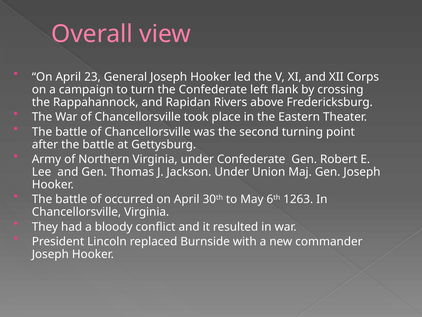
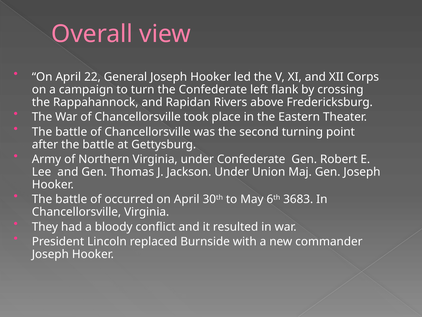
23: 23 -> 22
1263: 1263 -> 3683
